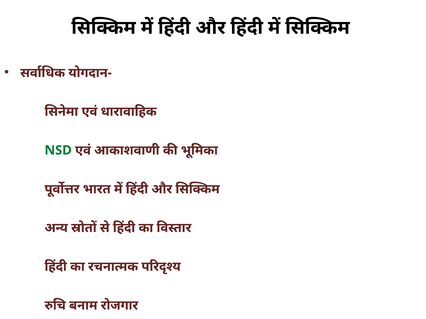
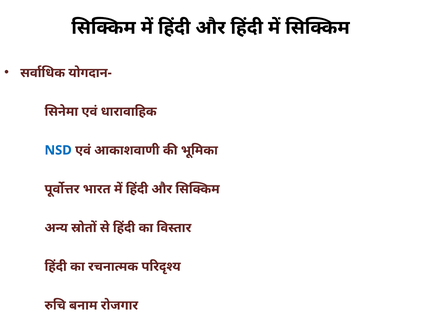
NSD colour: green -> blue
